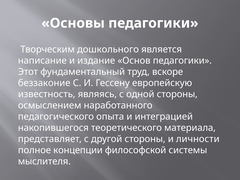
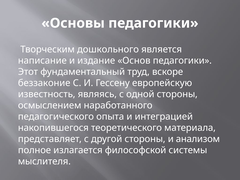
личности: личности -> анализом
концепции: концепции -> излагается
